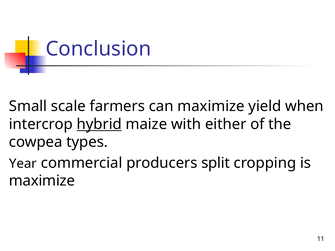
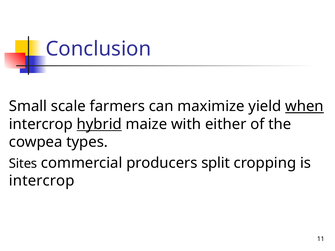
when underline: none -> present
Year: Year -> Sites
maximize at (42, 181): maximize -> intercrop
